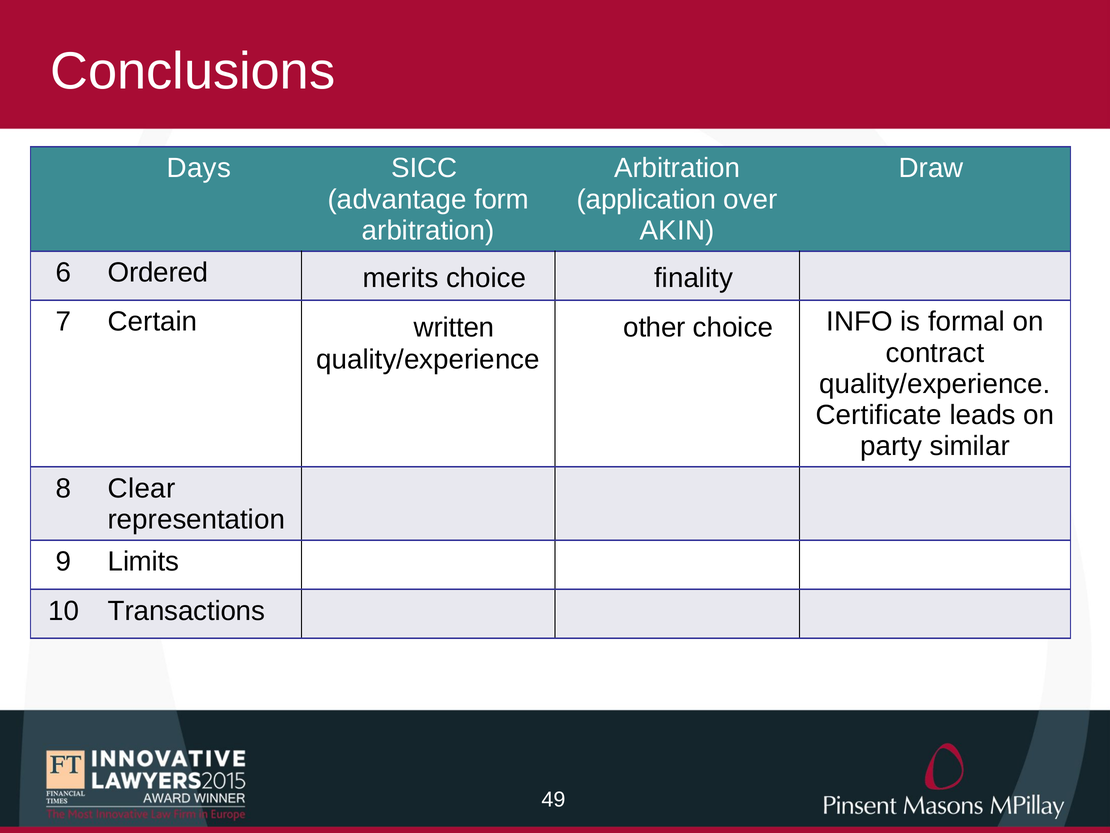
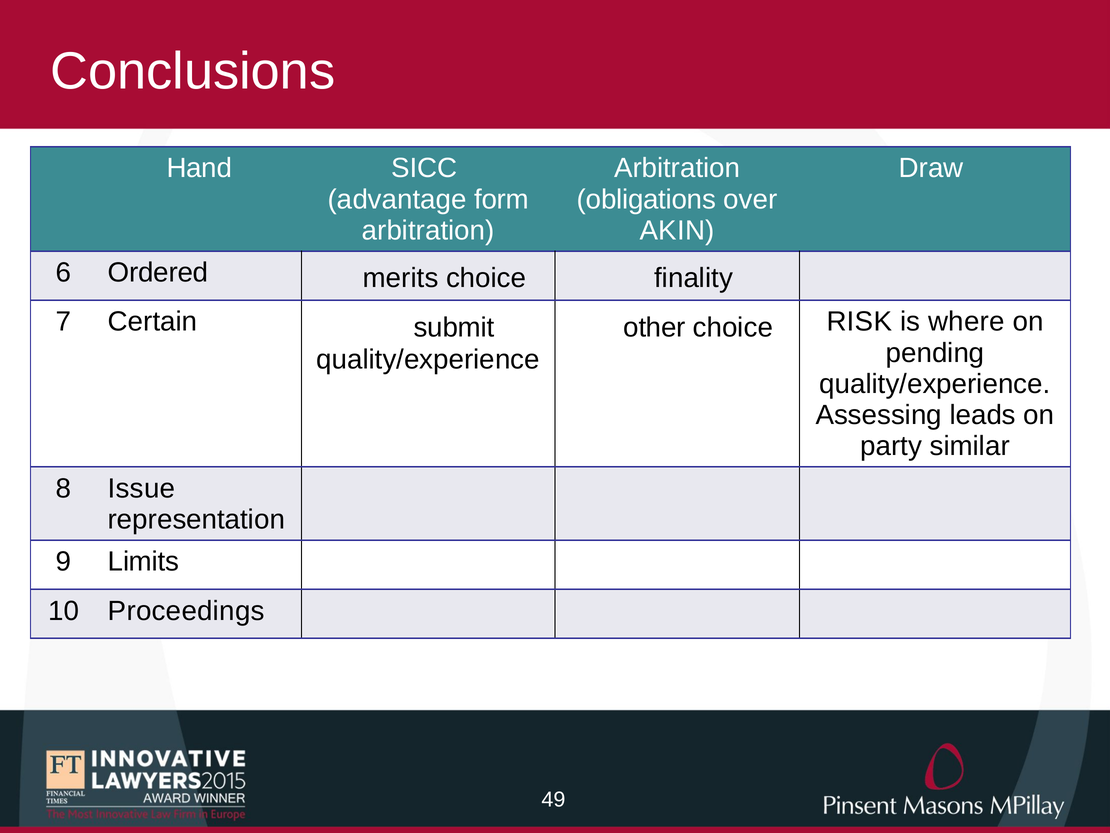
Days: Days -> Hand
application: application -> obligations
written: written -> submit
INFO: INFO -> RISK
formal: formal -> where
contract: contract -> pending
Certificate: Certificate -> Assessing
Clear: Clear -> Issue
Transactions: Transactions -> Proceedings
